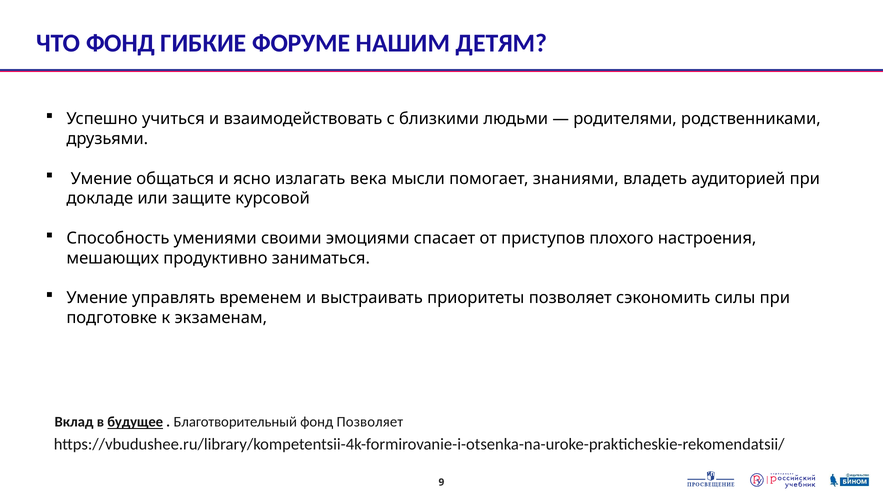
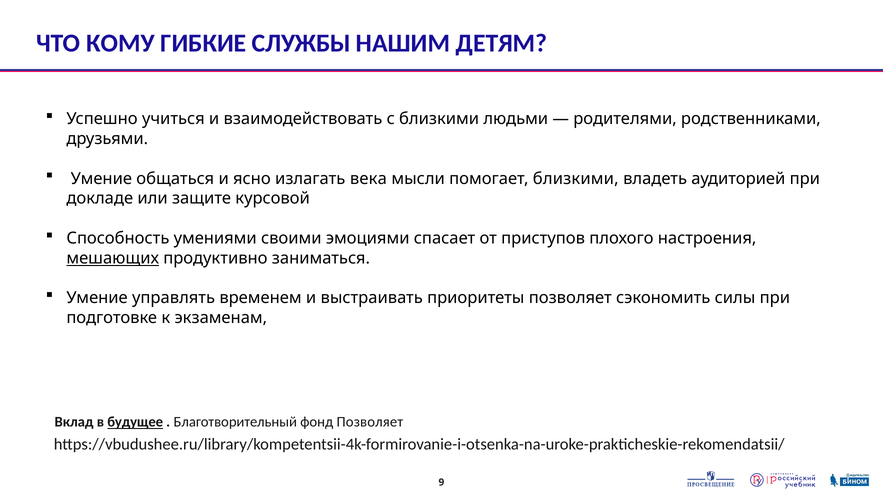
ЧТО ФОНД: ФОНД -> КОМУ
ФОРУМЕ: ФОРУМЕ -> СЛУЖБЫ
помогает знаниями: знаниями -> близкими
мешающих underline: none -> present
